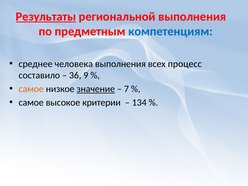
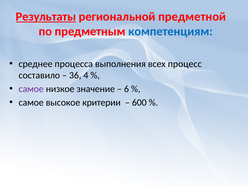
региональной выполнения: выполнения -> предметной
человека: человека -> процесса
9: 9 -> 4
самое at (31, 89) colour: orange -> purple
значение underline: present -> none
7: 7 -> 6
134: 134 -> 600
